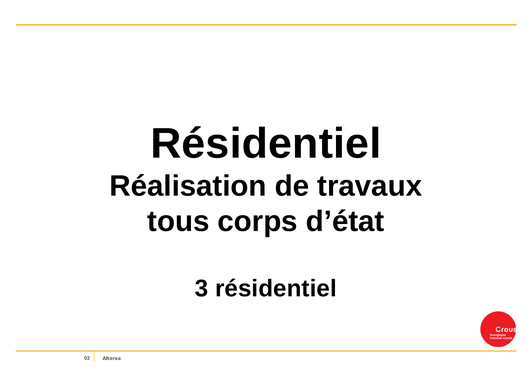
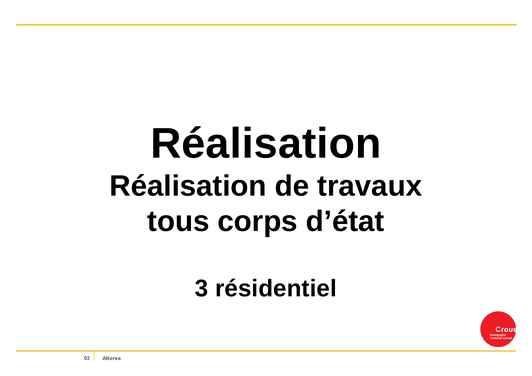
Résidentiel at (266, 144): Résidentiel -> Réalisation
